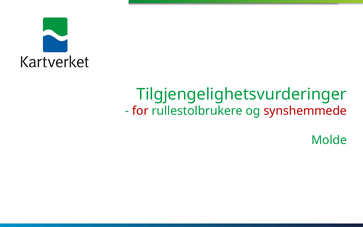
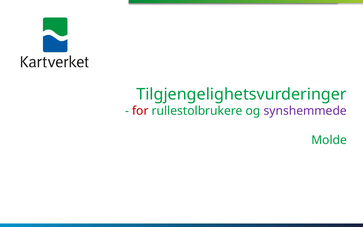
synshemmede colour: red -> purple
